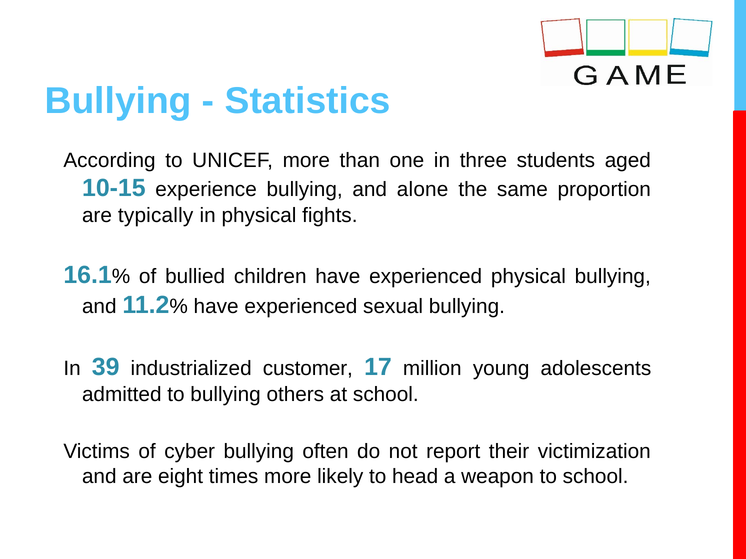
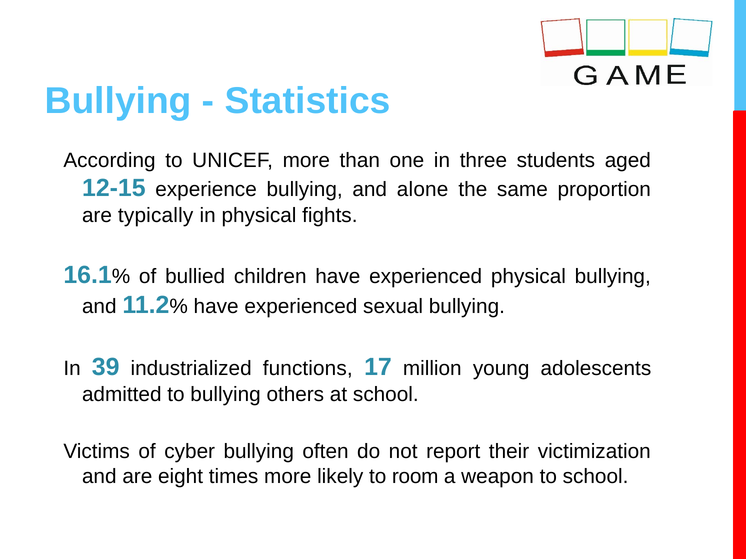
10-15: 10-15 -> 12-15
customer: customer -> functions
head: head -> room
